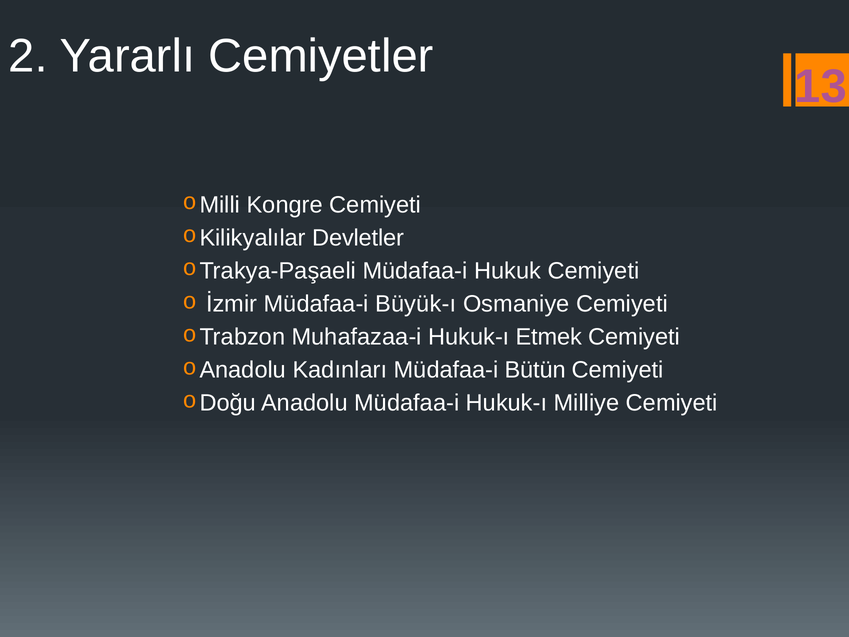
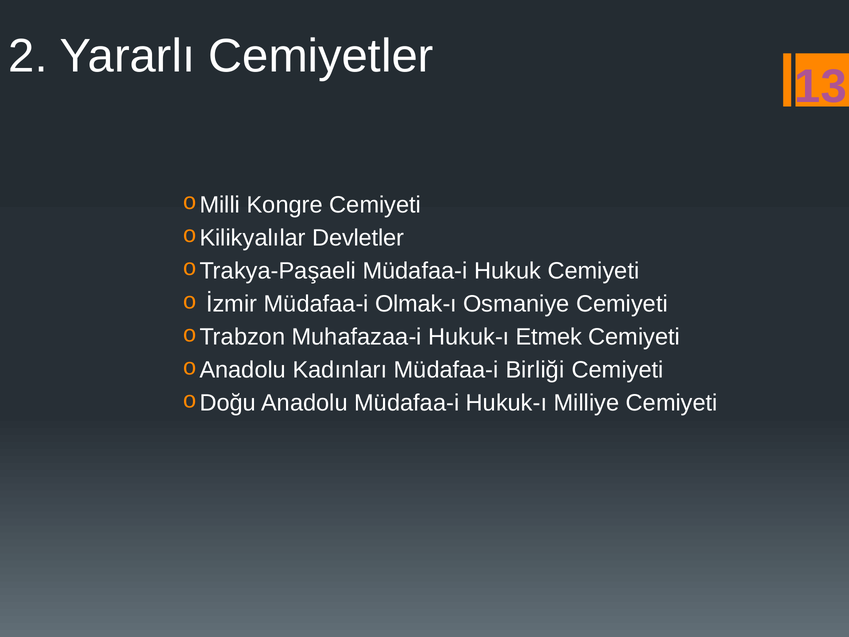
Büyük-ı: Büyük-ı -> Olmak-ı
Bütün: Bütün -> Birliği
